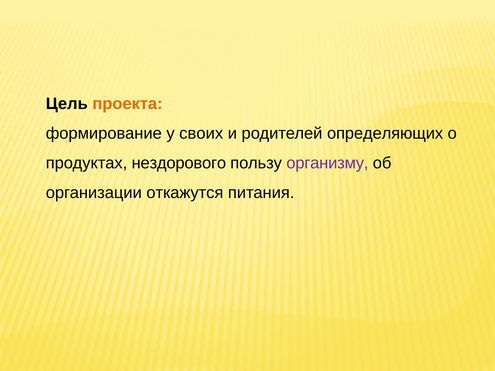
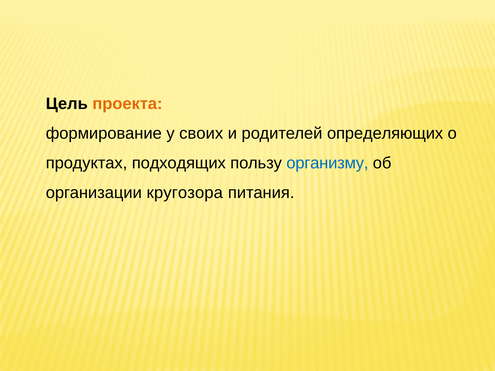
нездорового: нездорового -> подходящих
организму colour: purple -> blue
откажутся: откажутся -> кругозора
